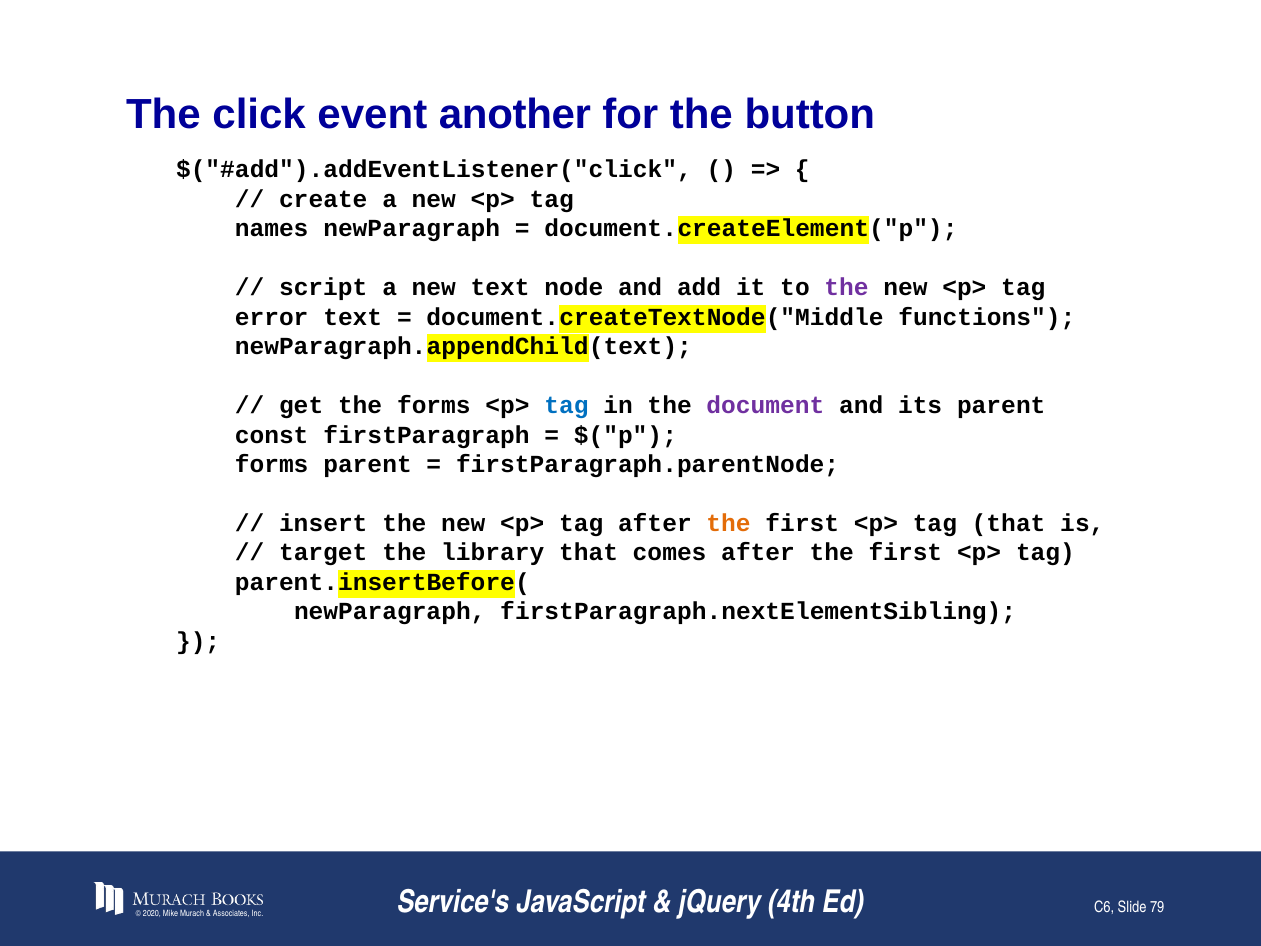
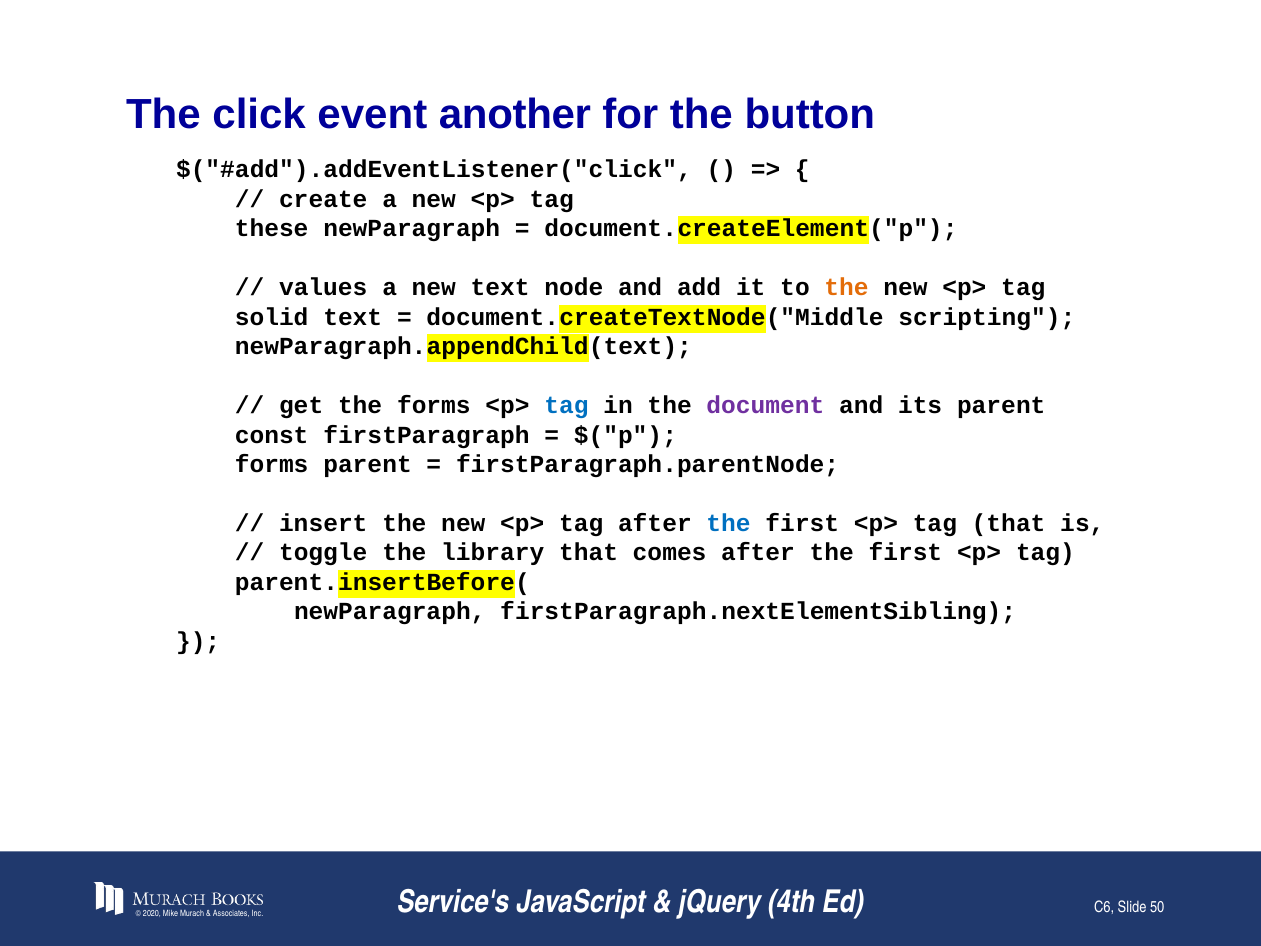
names: names -> these
script: script -> values
the at (846, 288) colour: purple -> orange
error: error -> solid
functions: functions -> scripting
the at (729, 523) colour: orange -> blue
target: target -> toggle
79: 79 -> 50
